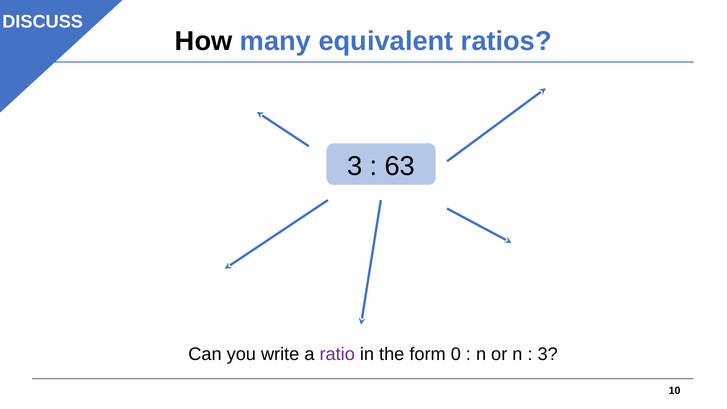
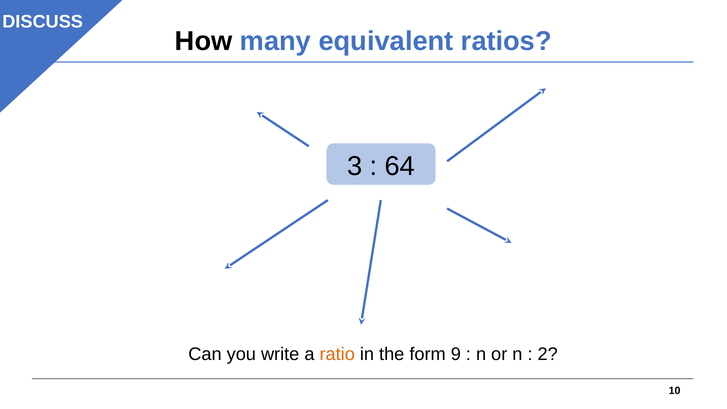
63: 63 -> 64
ratio colour: purple -> orange
0: 0 -> 9
3 at (548, 354): 3 -> 2
